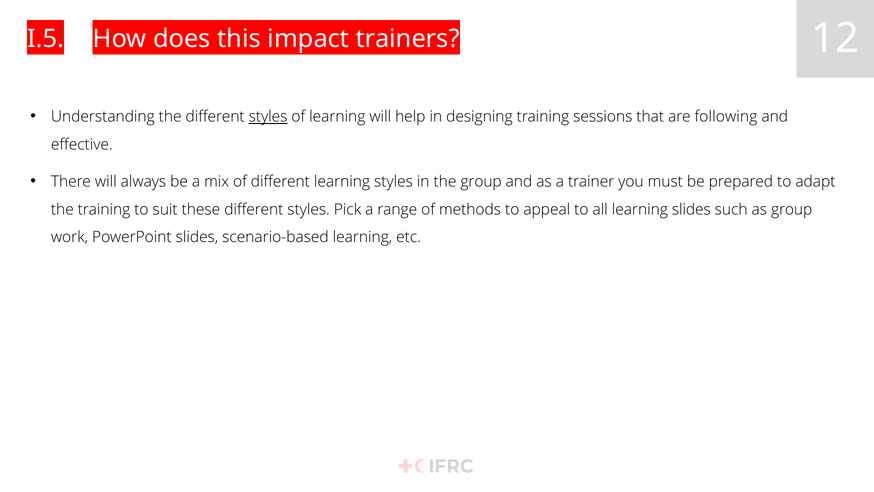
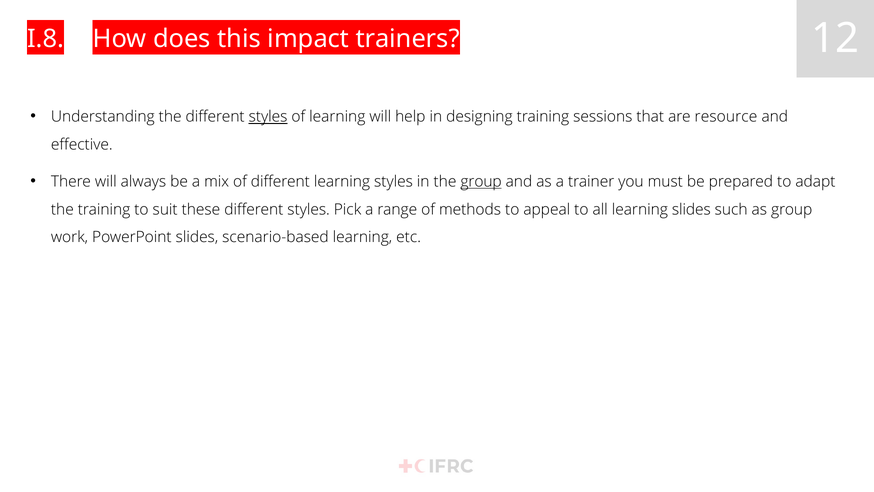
I.5: I.5 -> I.8
following: following -> resource
group at (481, 181) underline: none -> present
